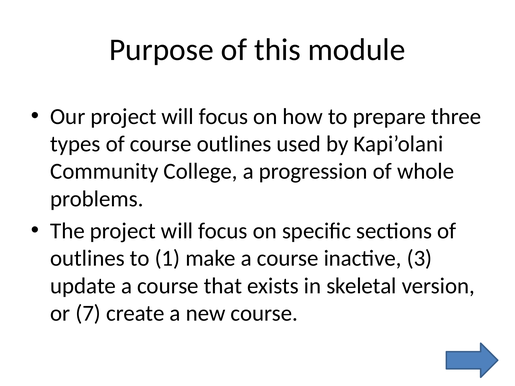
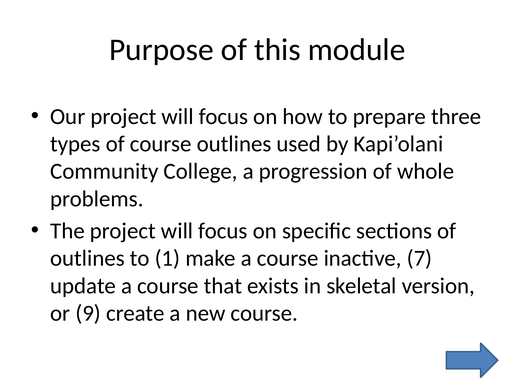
3: 3 -> 7
7: 7 -> 9
